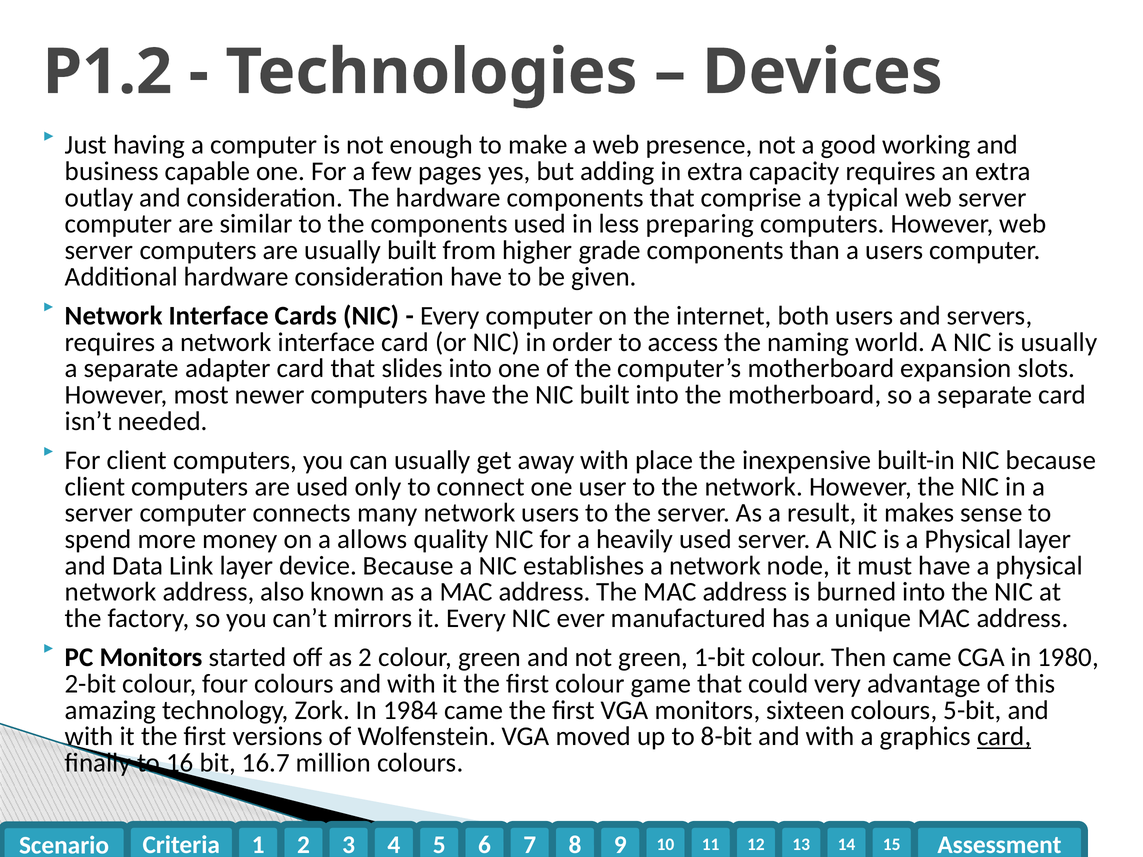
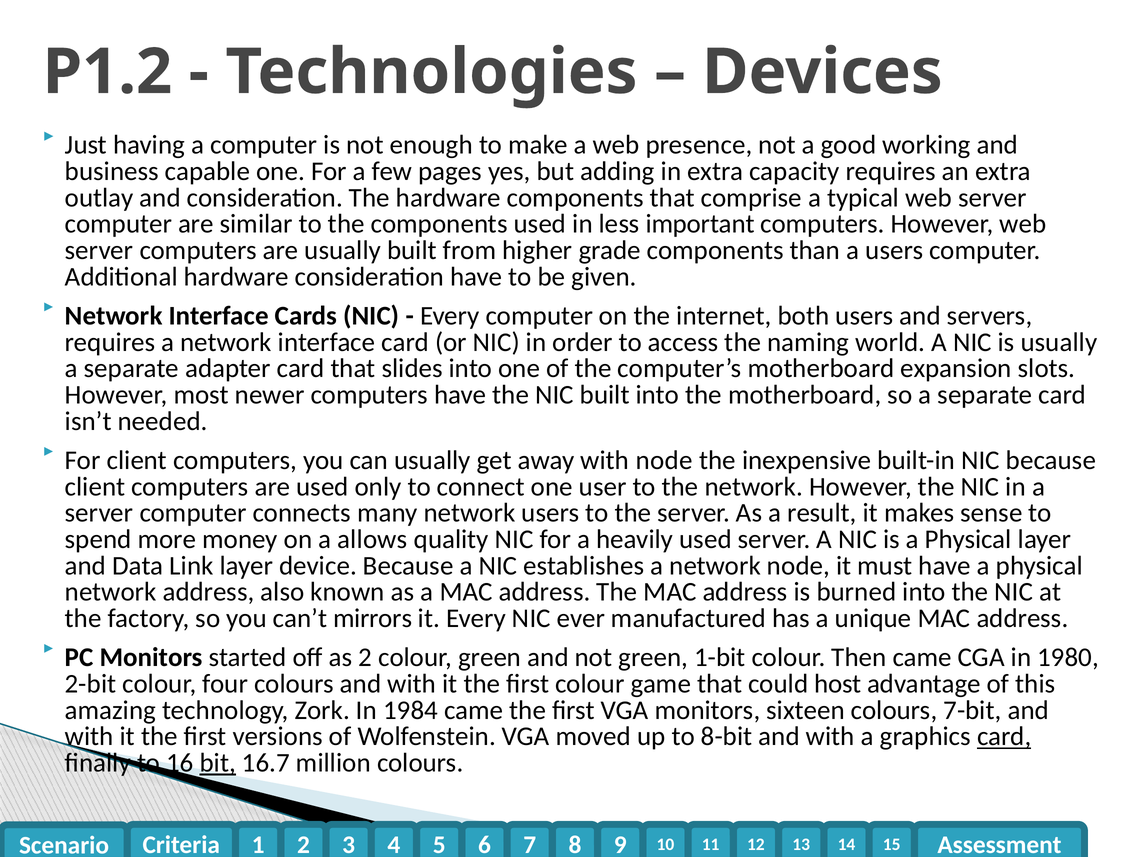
preparing: preparing -> important
with place: place -> node
very: very -> host
5-bit: 5-bit -> 7-bit
bit underline: none -> present
